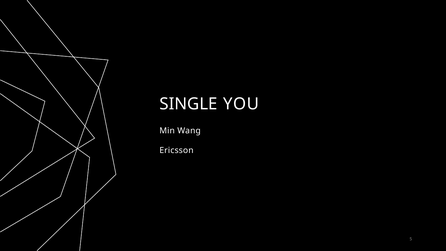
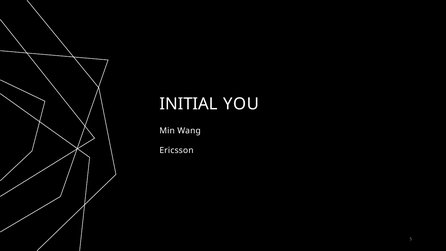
SINGLE: SINGLE -> INITIAL
